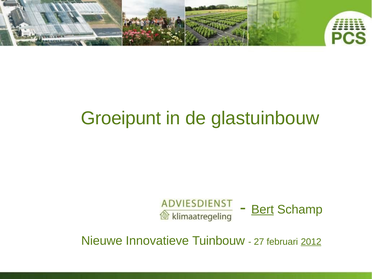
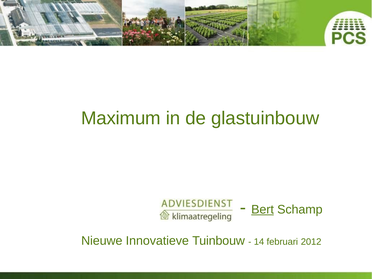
Groeipunt: Groeipunt -> Maximum
27: 27 -> 14
2012 underline: present -> none
